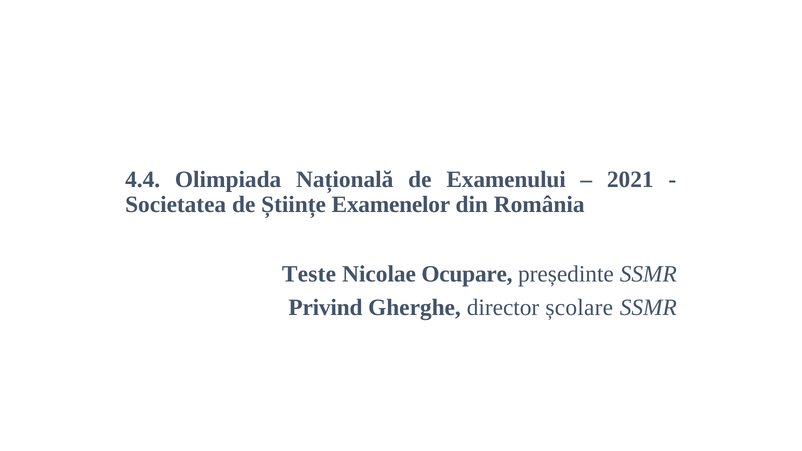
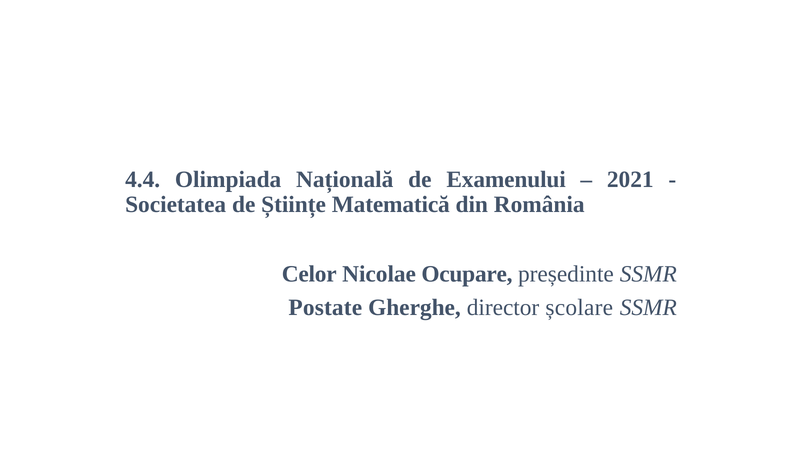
Examenelor: Examenelor -> Matematică
Teste: Teste -> Celor
Privind: Privind -> Postate
